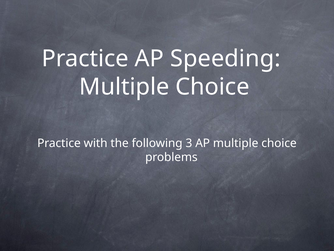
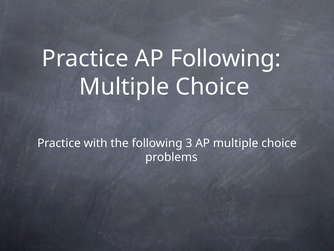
AP Speeding: Speeding -> Following
